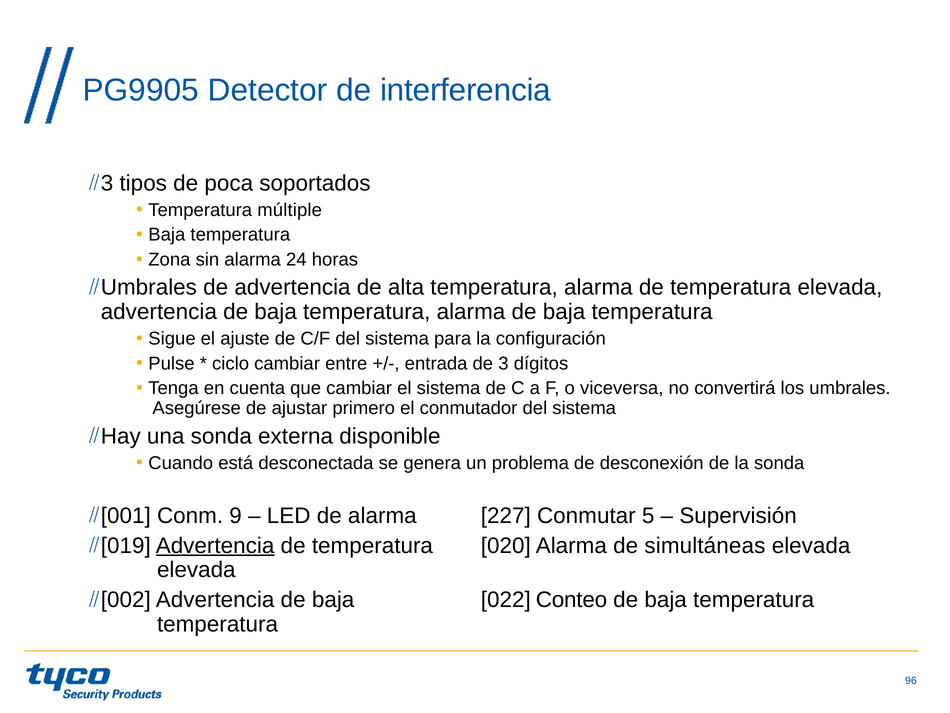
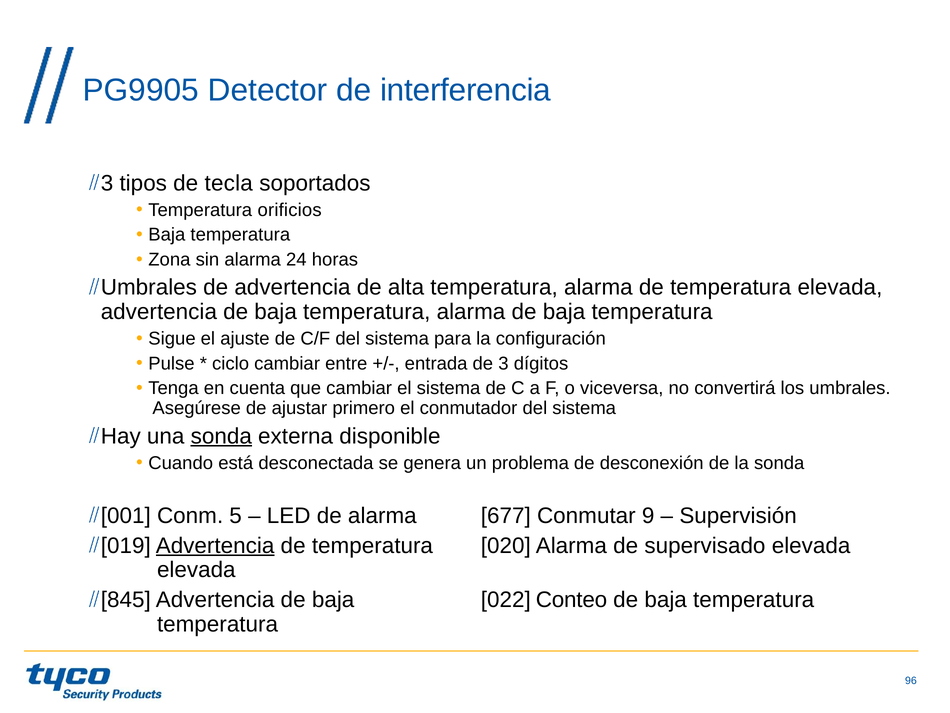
poca: poca -> tecla
múltiple: múltiple -> orificios
sonda at (221, 436) underline: none -> present
9: 9 -> 5
227: 227 -> 677
5: 5 -> 9
simultáneas: simultáneas -> supervisado
002: 002 -> 845
